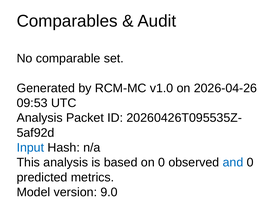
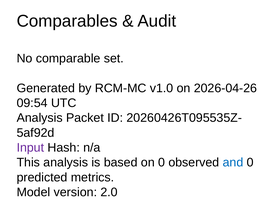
09:53: 09:53 -> 09:54
Input colour: blue -> purple
9.0: 9.0 -> 2.0
